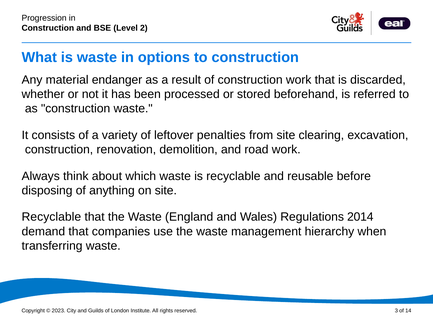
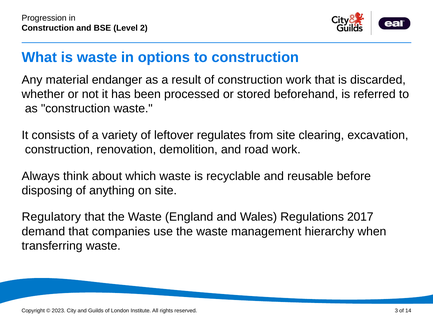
penalties: penalties -> regulates
Recyclable at (51, 217): Recyclable -> Regulatory
2014: 2014 -> 2017
